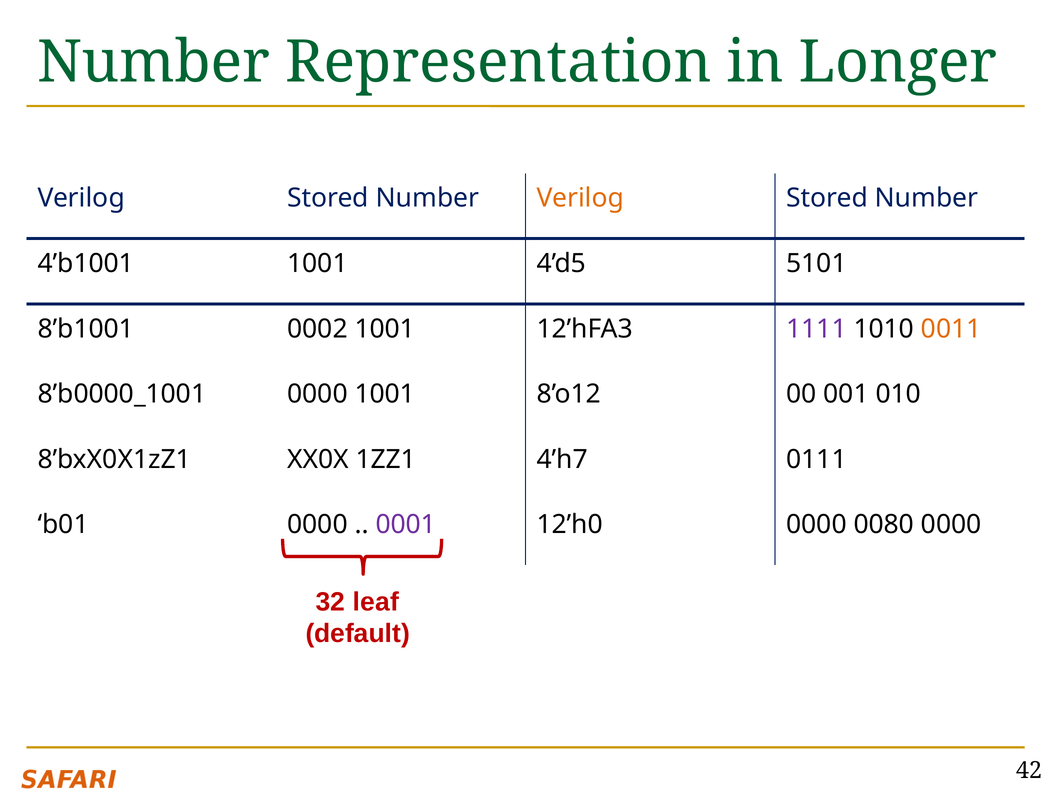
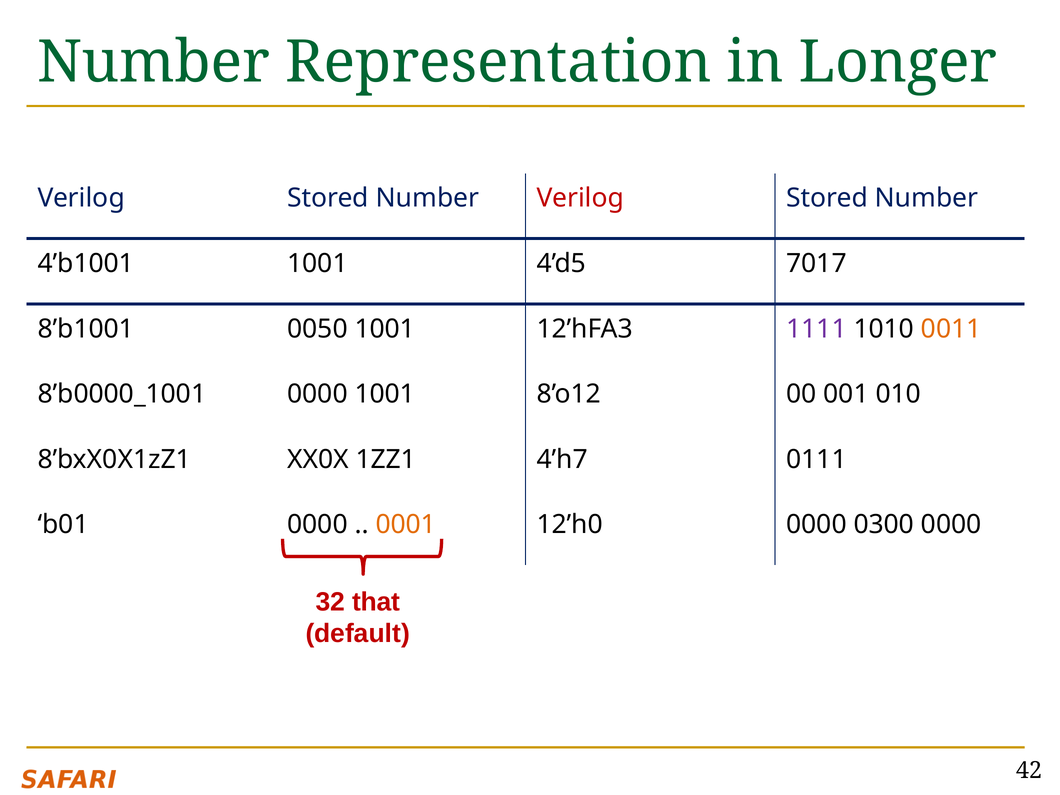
Verilog at (580, 198) colour: orange -> red
5101: 5101 -> 7017
0002: 0002 -> 0050
0001 colour: purple -> orange
0080: 0080 -> 0300
leaf: leaf -> that
